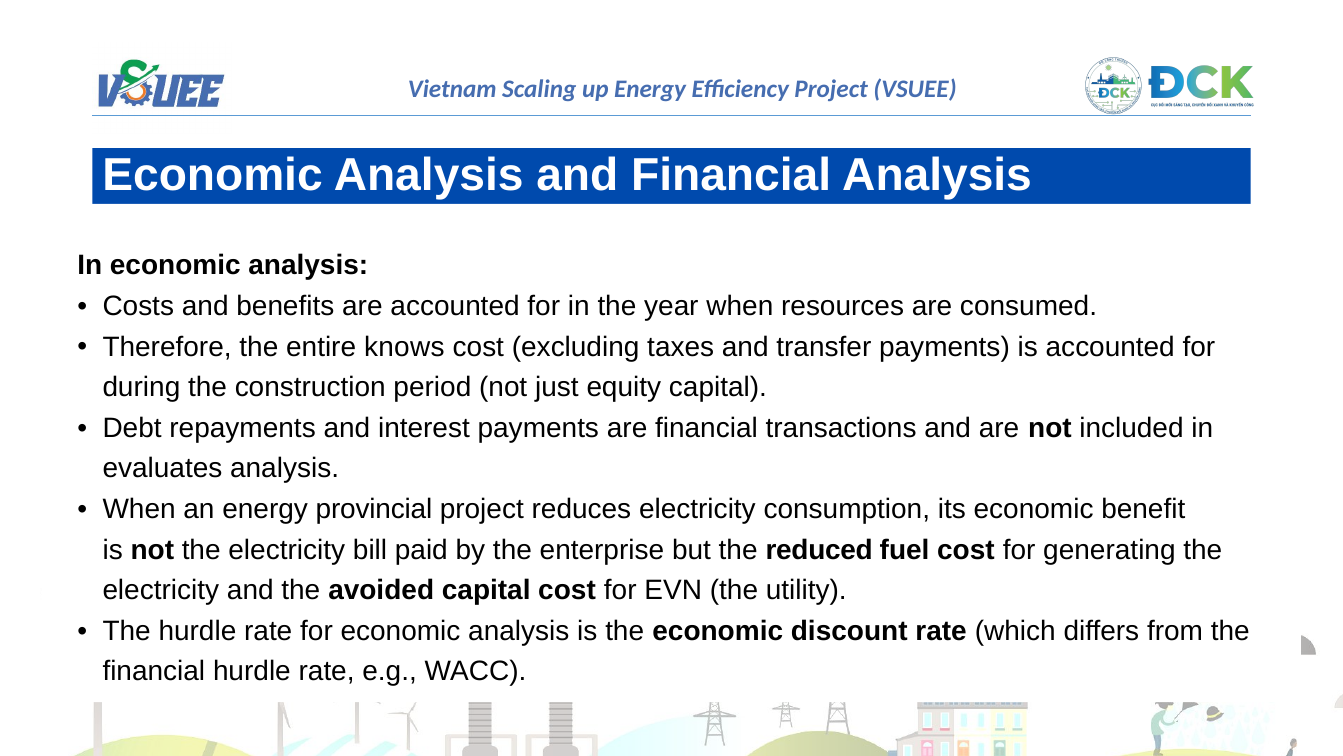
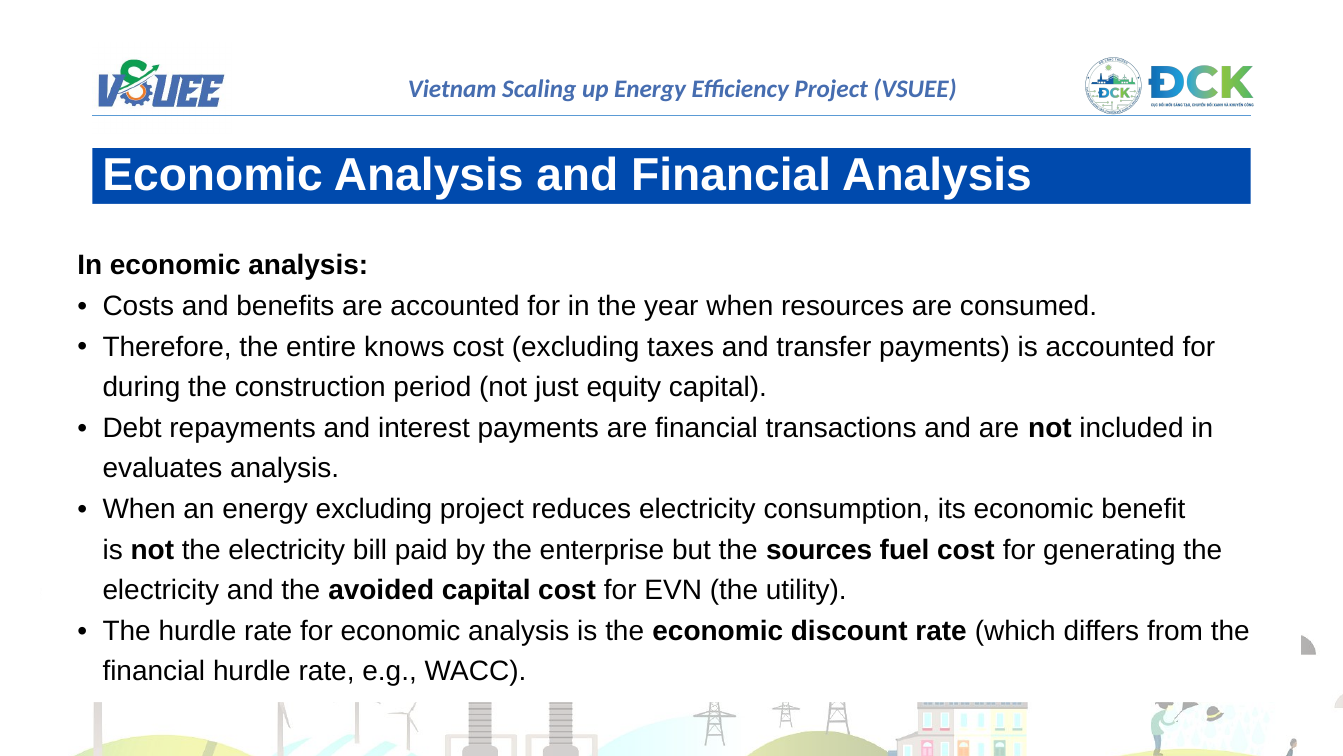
energy provincial: provincial -> excluding
reduced: reduced -> sources
